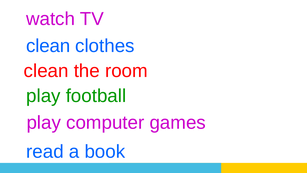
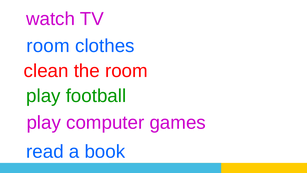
clean at (48, 46): clean -> room
